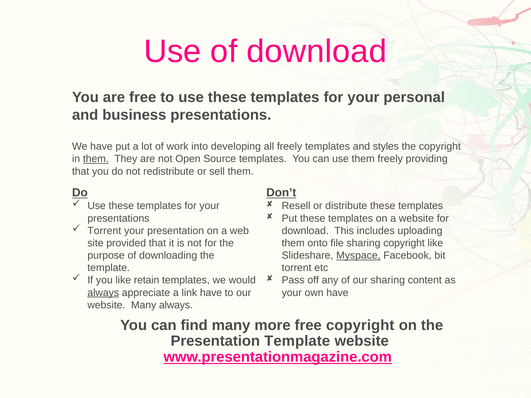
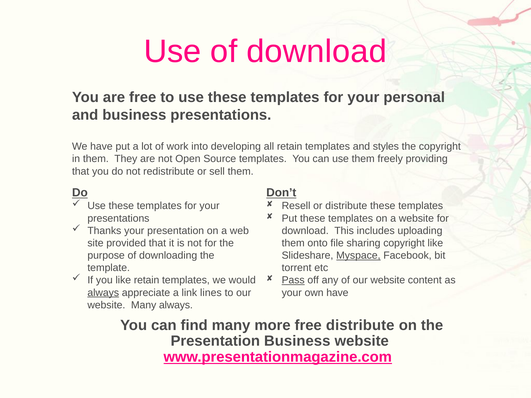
all freely: freely -> retain
them at (96, 159) underline: present -> none
Torrent at (104, 231): Torrent -> Thanks
Pass underline: none -> present
of our sharing: sharing -> website
link have: have -> lines
free copyright: copyright -> distribute
Presentation Template: Template -> Business
